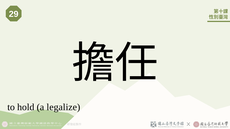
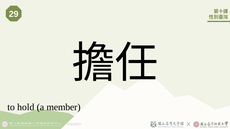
legalize: legalize -> member
